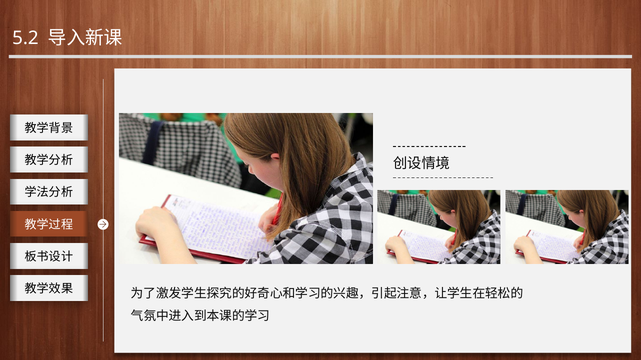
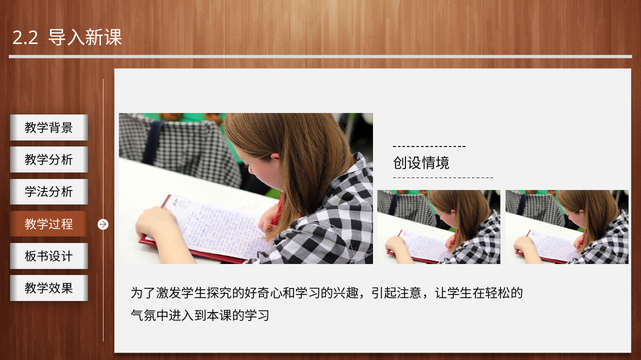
5.2: 5.2 -> 2.2
